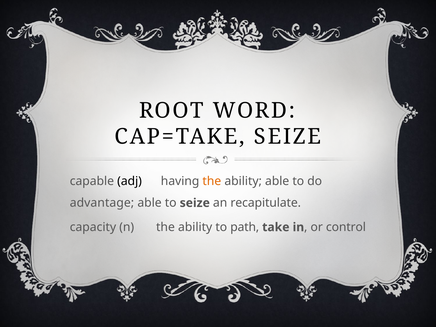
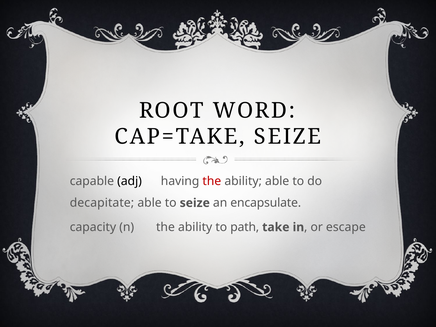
the at (212, 181) colour: orange -> red
advantage: advantage -> decapitate
recapitulate: recapitulate -> encapsulate
control: control -> escape
